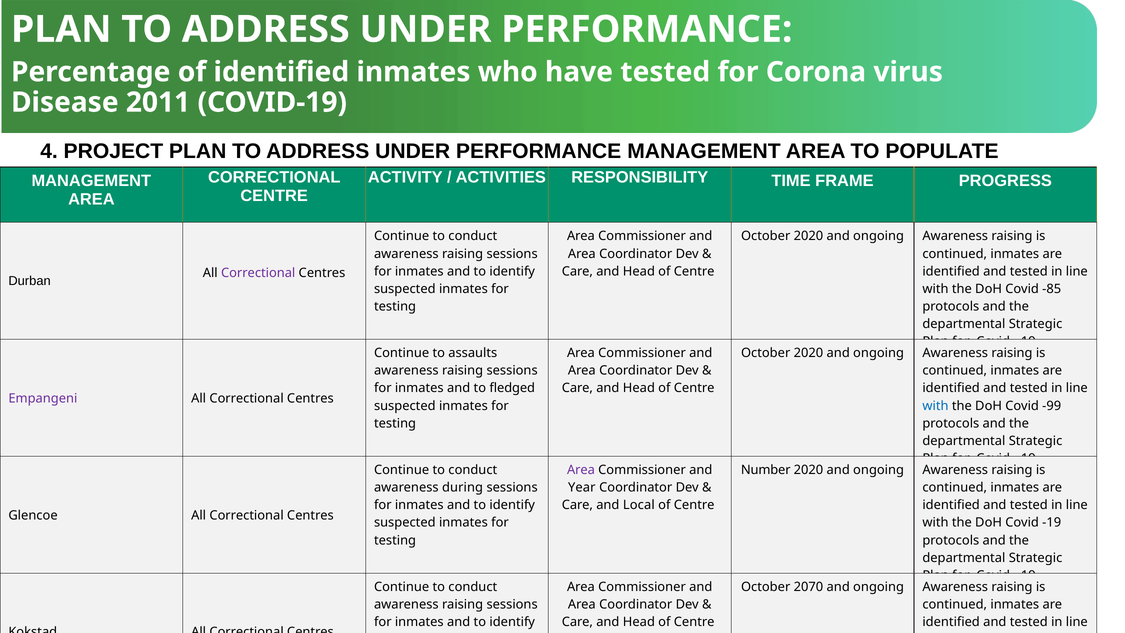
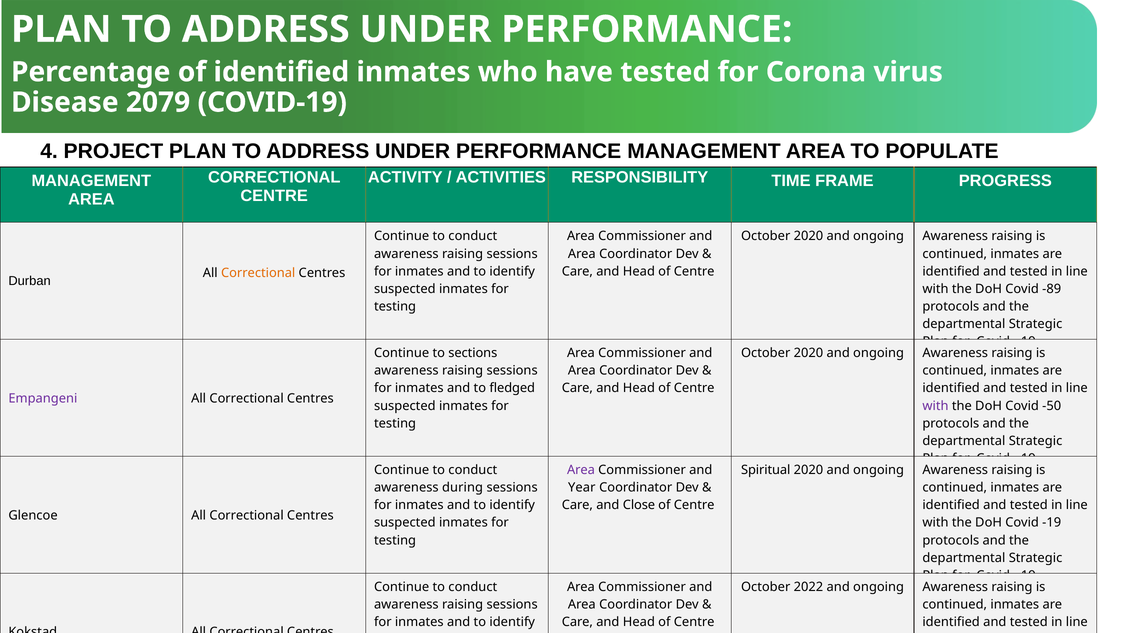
2011: 2011 -> 2079
Correctional at (258, 273) colour: purple -> orange
-85: -85 -> -89
assaults: assaults -> sections
with at (935, 406) colour: blue -> purple
-99: -99 -> -50
Number: Number -> Spiritual
Local: Local -> Close
2070: 2070 -> 2022
